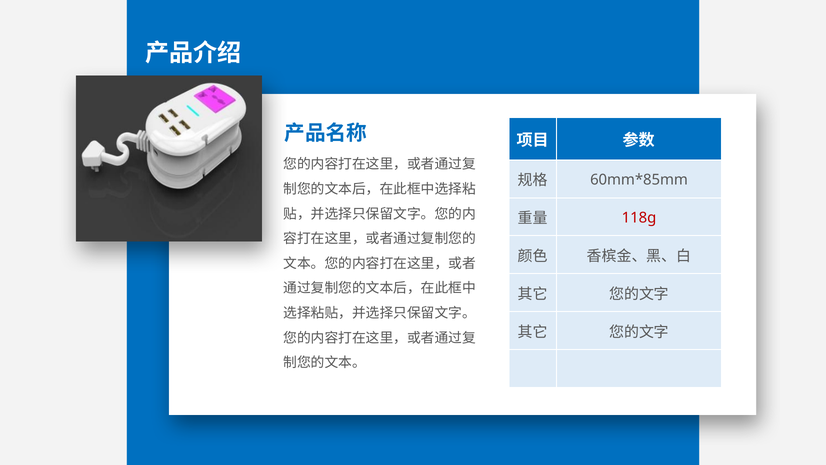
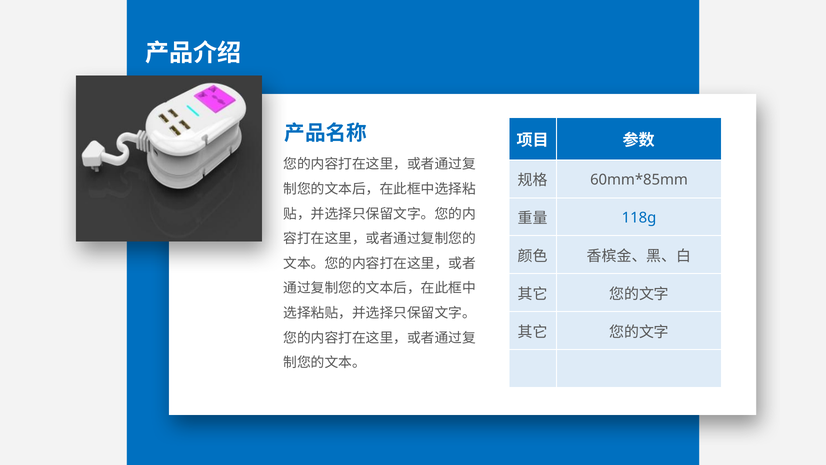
118g colour: red -> blue
